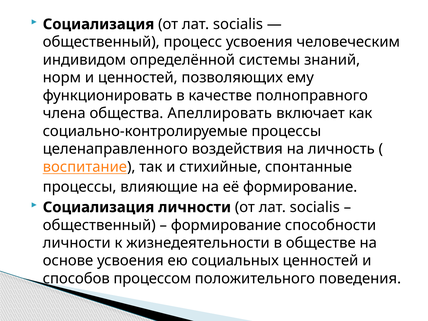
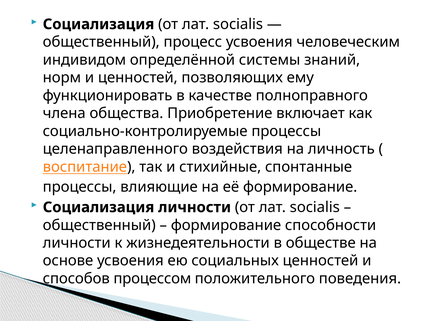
Апеллировать: Апеллировать -> Приобретение
